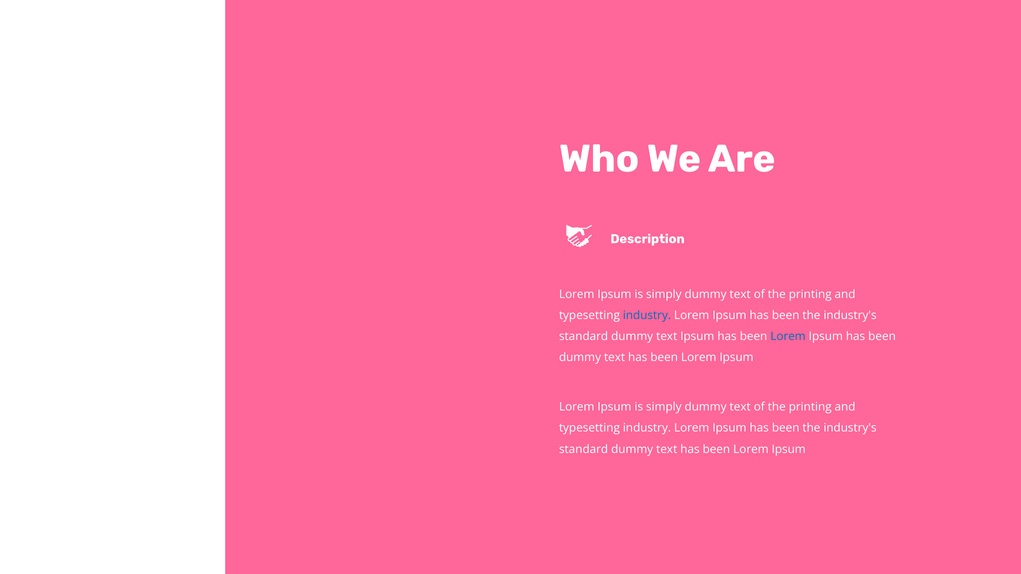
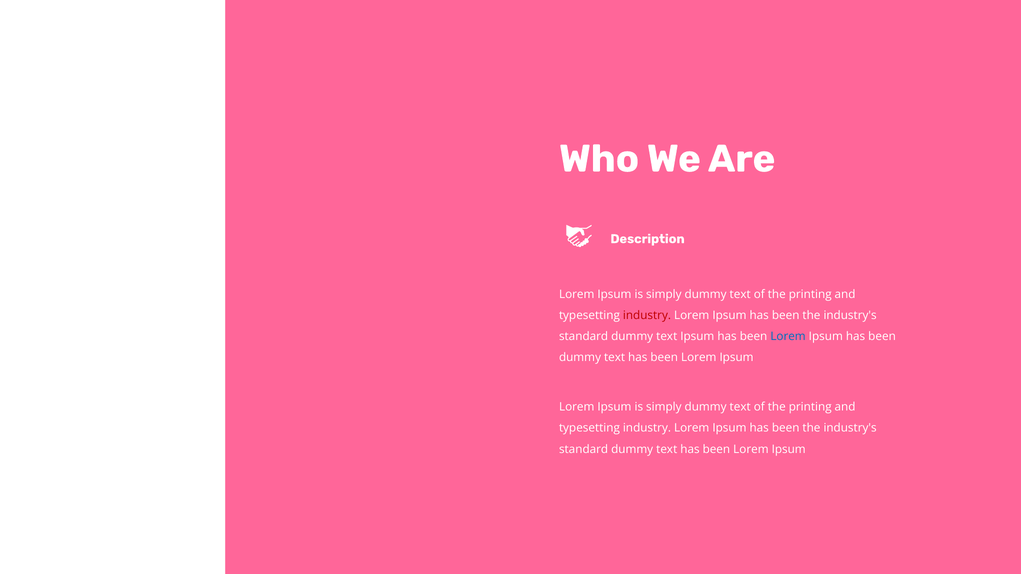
industry at (647, 316) colour: blue -> red
